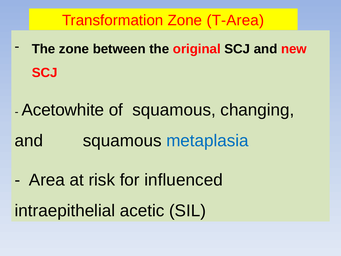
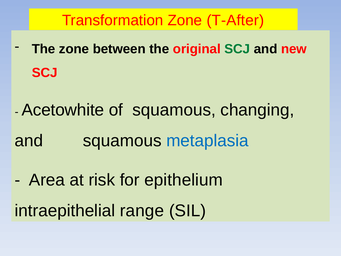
T-Area: T-Area -> T-After
SCJ at (237, 49) colour: black -> green
influenced: influenced -> epithelium
acetic: acetic -> range
